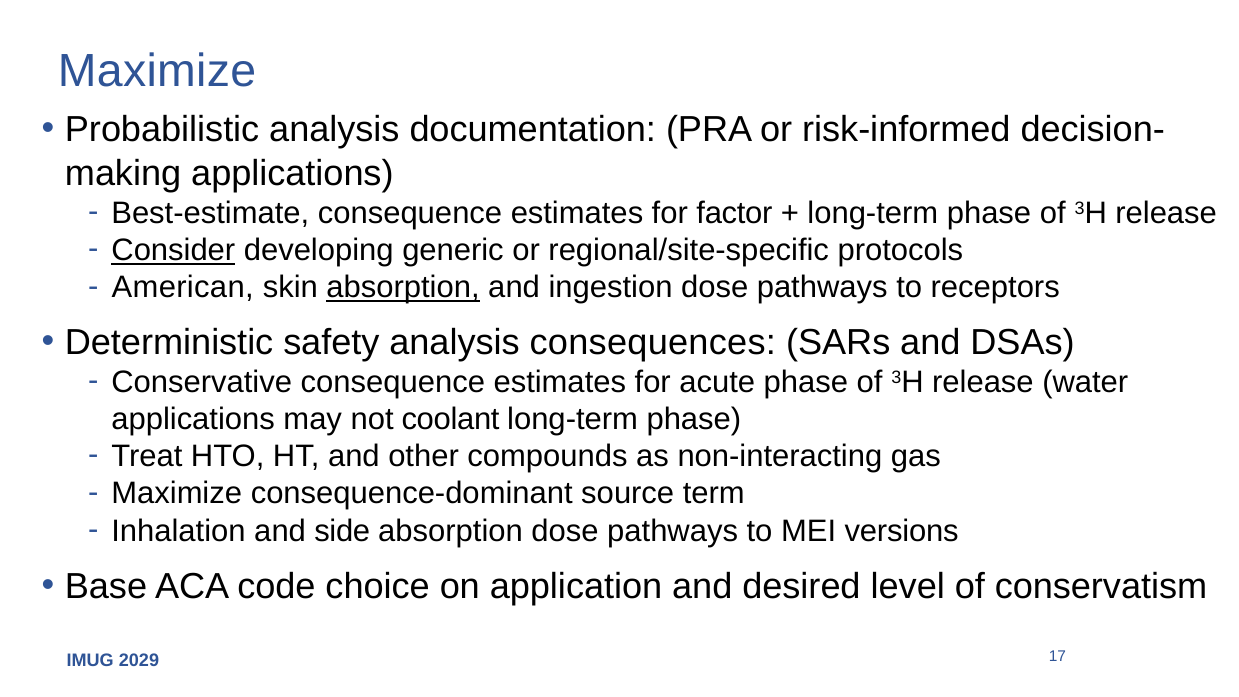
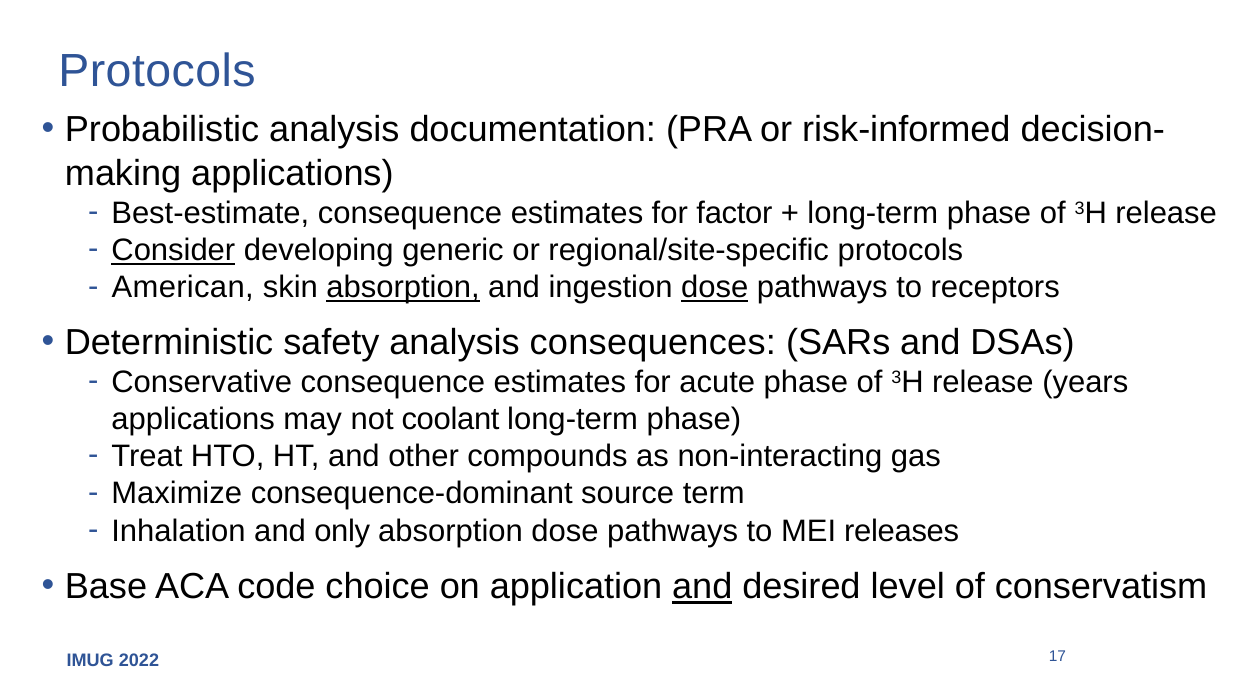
Maximize at (157, 71): Maximize -> Protocols
dose at (715, 288) underline: none -> present
water: water -> years
side: side -> only
versions: versions -> releases
and at (702, 587) underline: none -> present
2029: 2029 -> 2022
